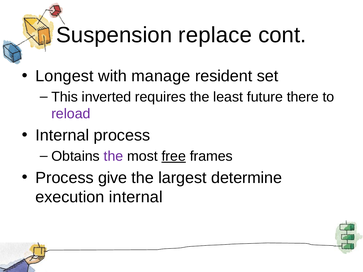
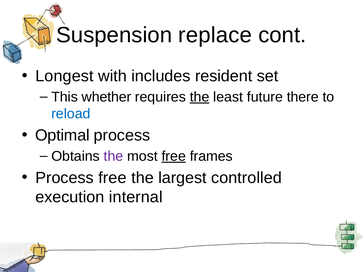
manage: manage -> includes
inverted: inverted -> whether
the at (200, 97) underline: none -> present
reload colour: purple -> blue
Internal at (62, 135): Internal -> Optimal
Process give: give -> free
determine: determine -> controlled
